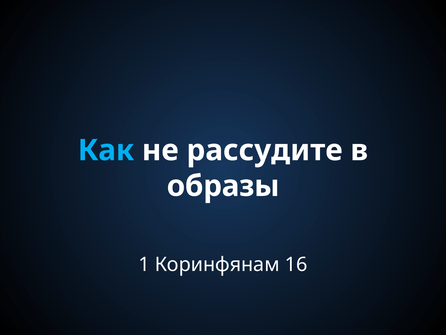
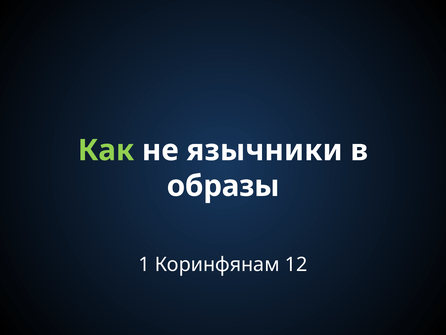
Как colour: light blue -> light green
рассудите: рассудите -> язычники
16: 16 -> 12
